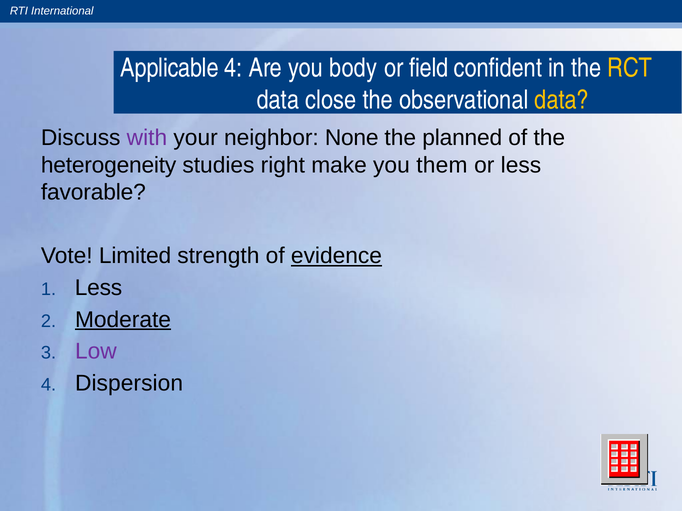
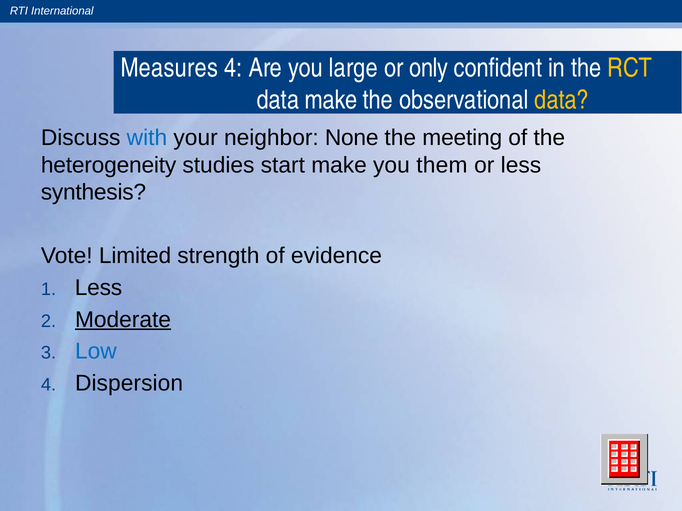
Applicable: Applicable -> Measures
body: body -> large
field: field -> only
data close: close -> make
with colour: purple -> blue
planned: planned -> meeting
right: right -> start
favorable: favorable -> synthesis
evidence underline: present -> none
Low colour: purple -> blue
